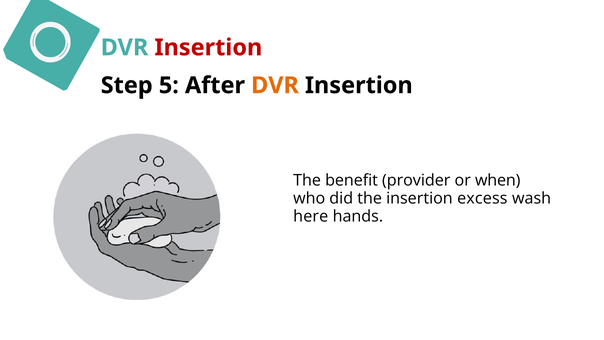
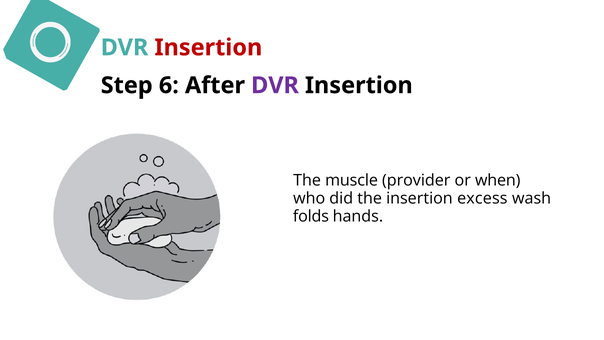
5: 5 -> 6
DVR at (275, 85) colour: orange -> purple
benefit: benefit -> muscle
here: here -> folds
